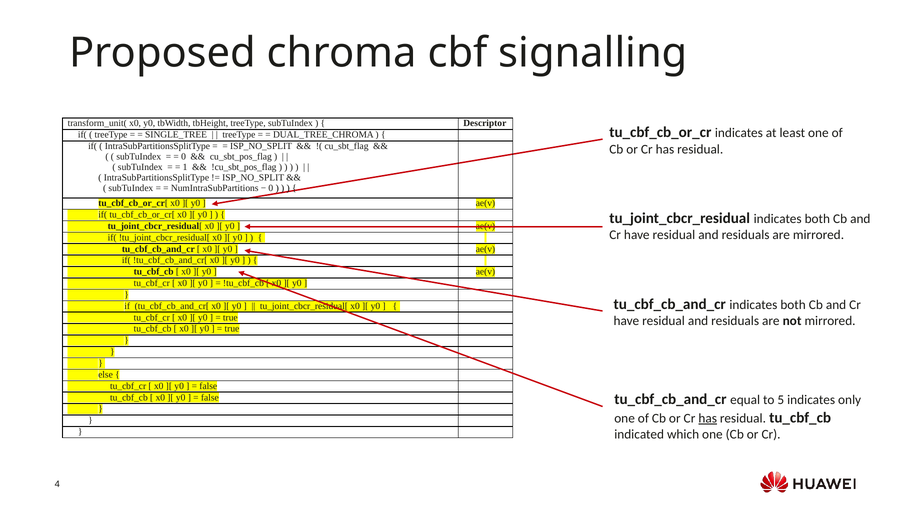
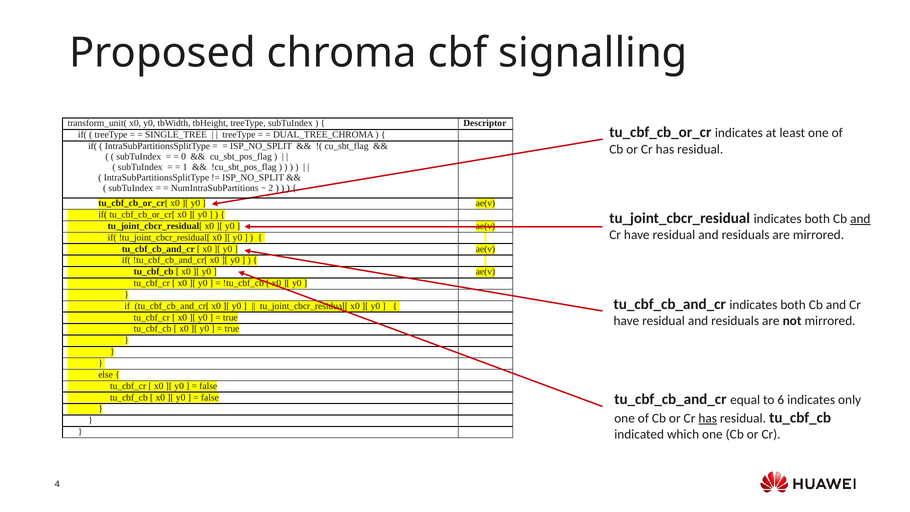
0 at (271, 188): 0 -> 2
and at (860, 219) underline: none -> present
5: 5 -> 6
